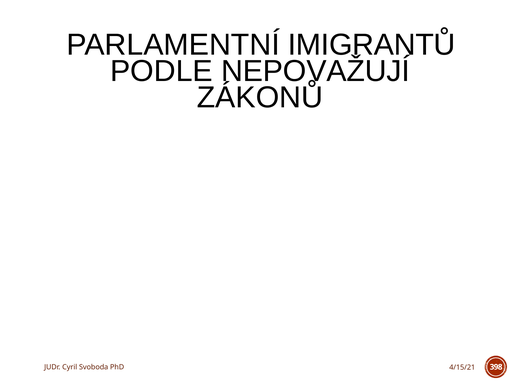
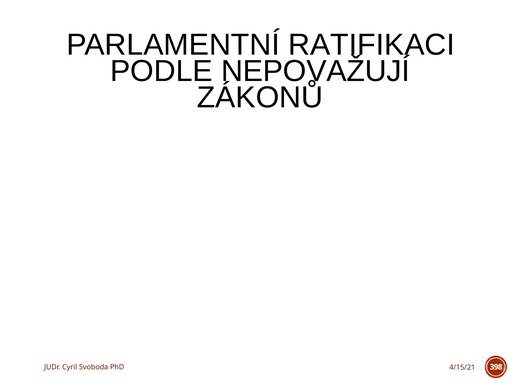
IMIGRANTŮ: IMIGRANTŮ -> RATIFIKACI
